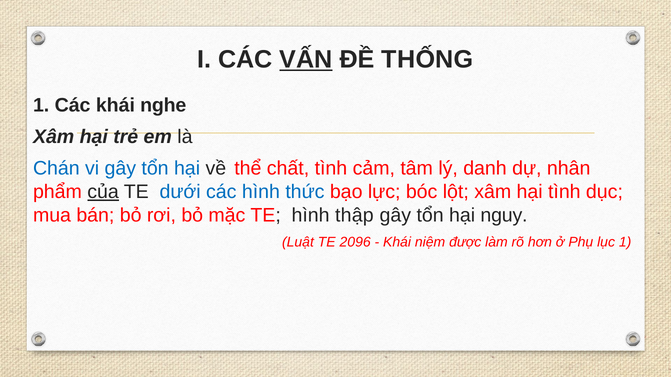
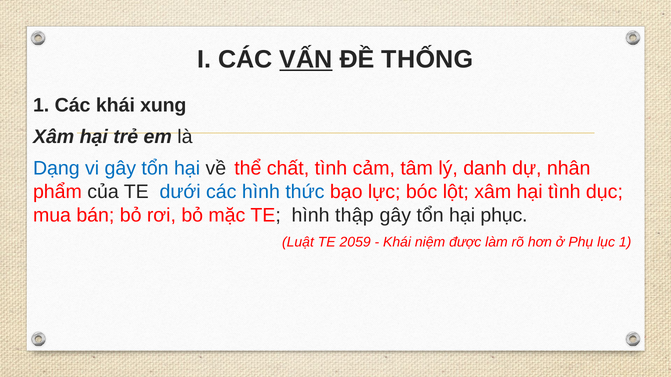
nghe: nghe -> xung
Chán: Chán -> Dạng
của underline: present -> none
nguy: nguy -> phục
2096: 2096 -> 2059
